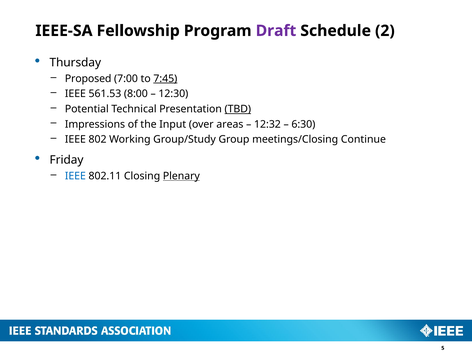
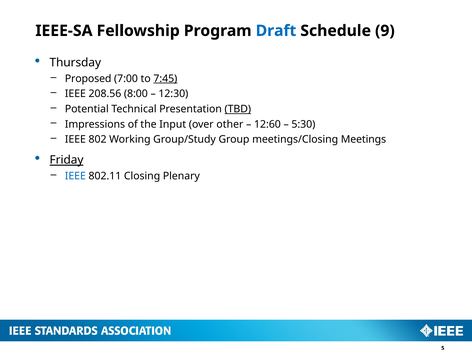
Draft colour: purple -> blue
2: 2 -> 9
561.53: 561.53 -> 208.56
areas: areas -> other
12:32: 12:32 -> 12:60
6:30: 6:30 -> 5:30
Continue: Continue -> Meetings
Friday underline: none -> present
Plenary underline: present -> none
